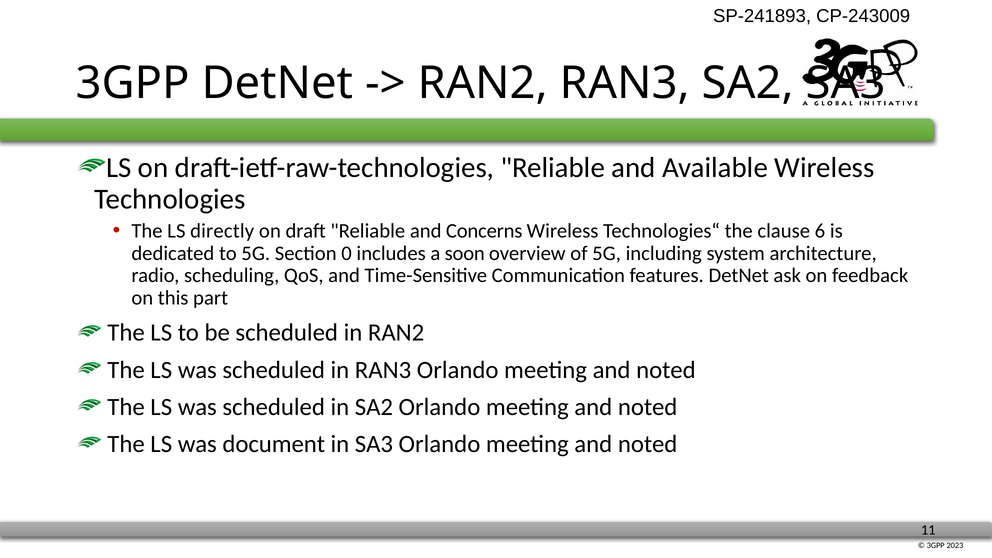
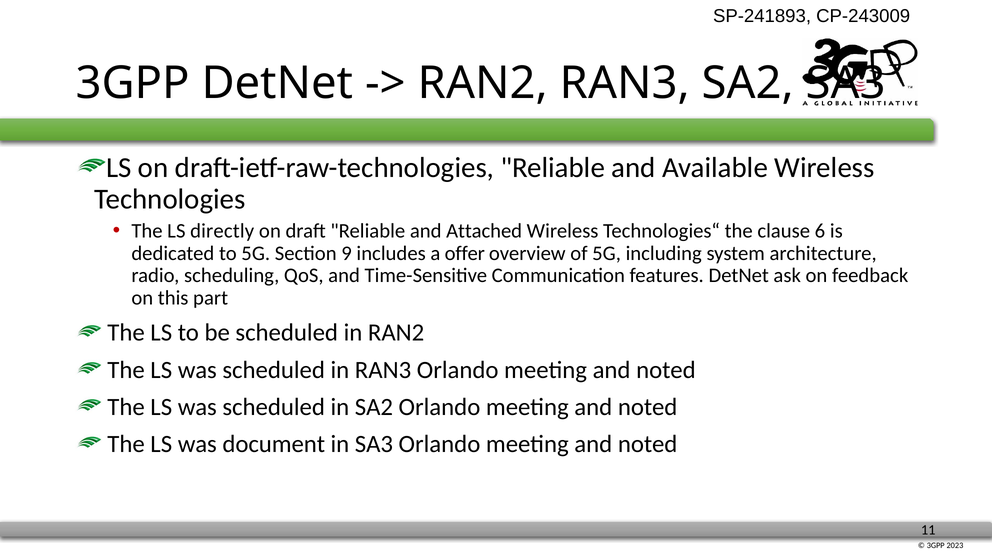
Concerns: Concerns -> Attached
0: 0 -> 9
soon: soon -> offer
